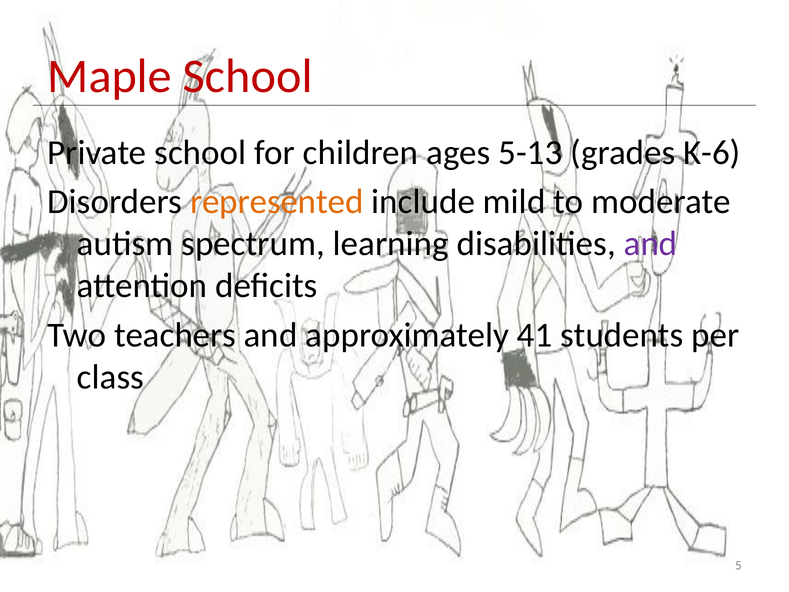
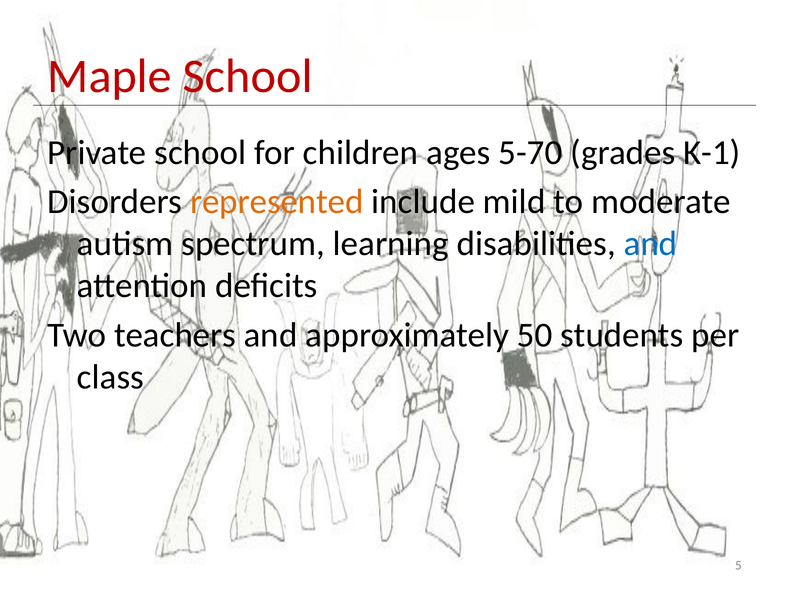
5-13: 5-13 -> 5-70
K-6: K-6 -> K-1
and at (651, 244) colour: purple -> blue
41: 41 -> 50
